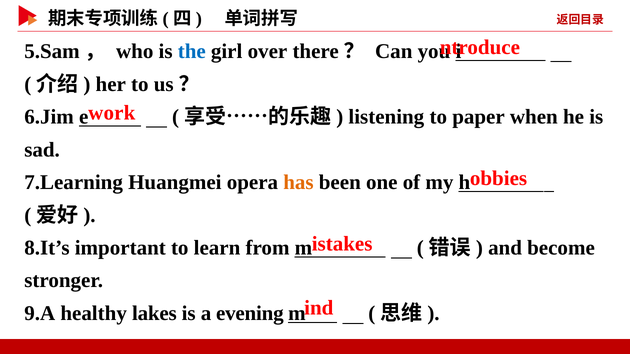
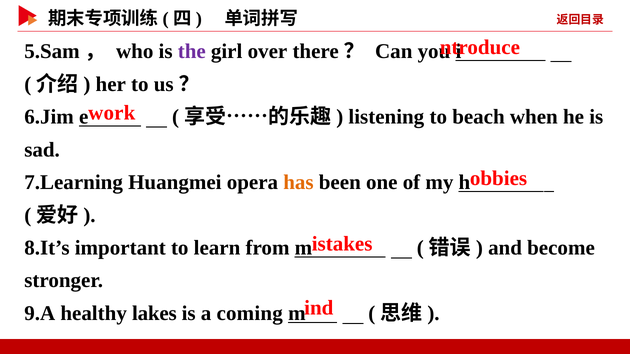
the colour: blue -> purple
paper: paper -> beach
evening: evening -> coming
